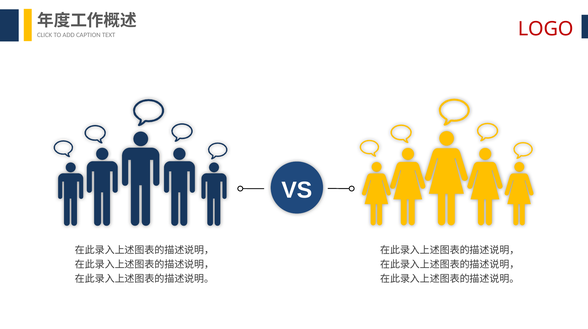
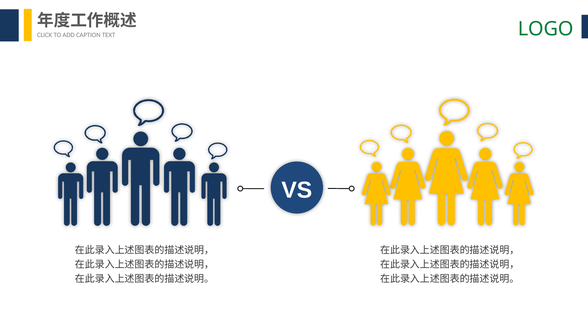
LOGO colour: red -> green
